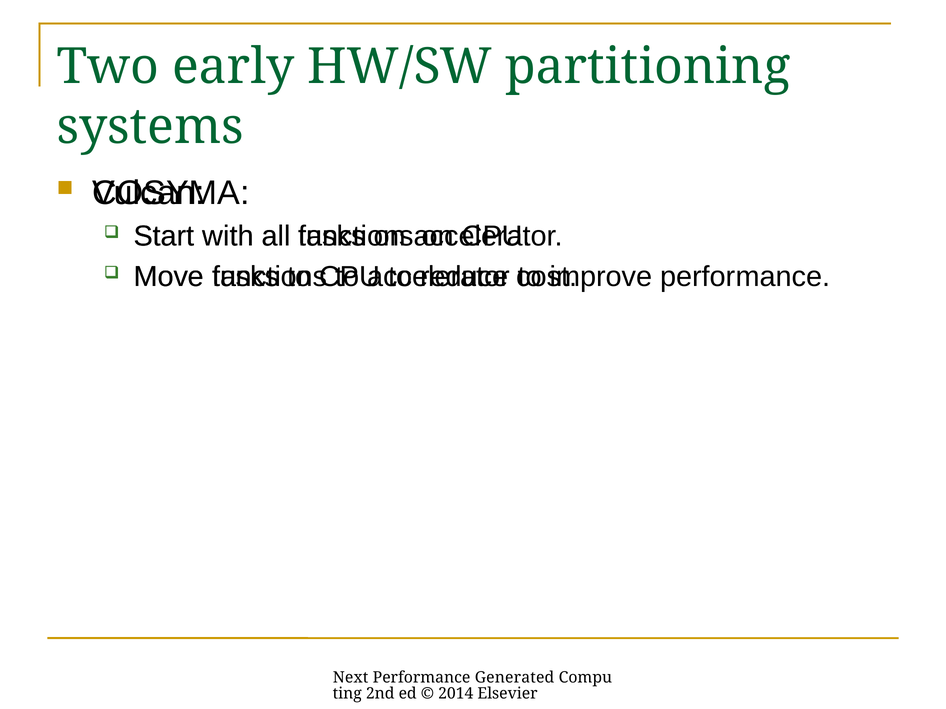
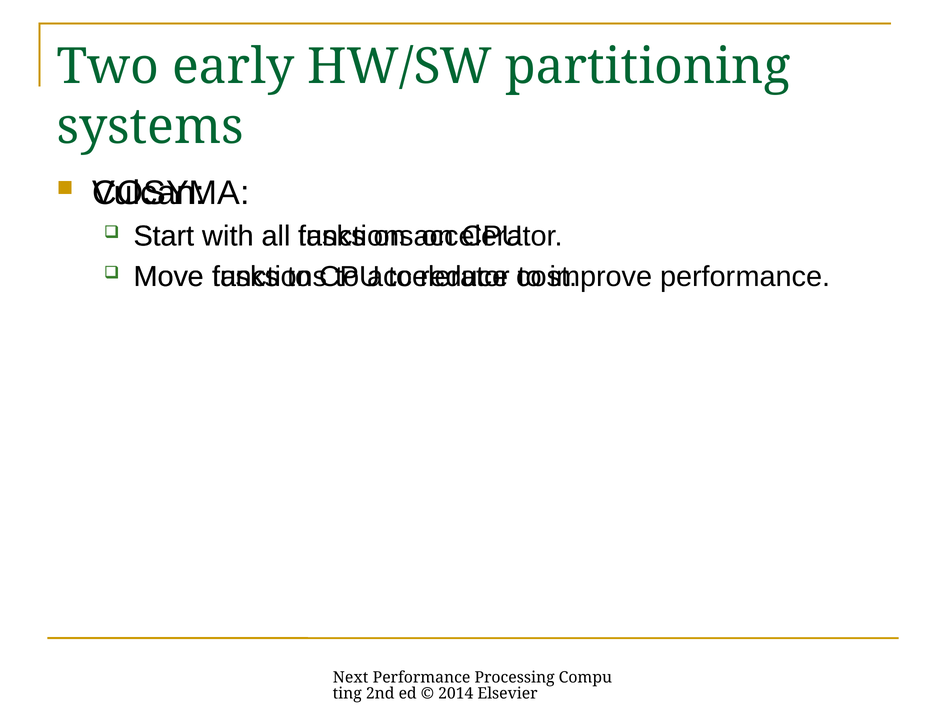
Generated: Generated -> Processing
